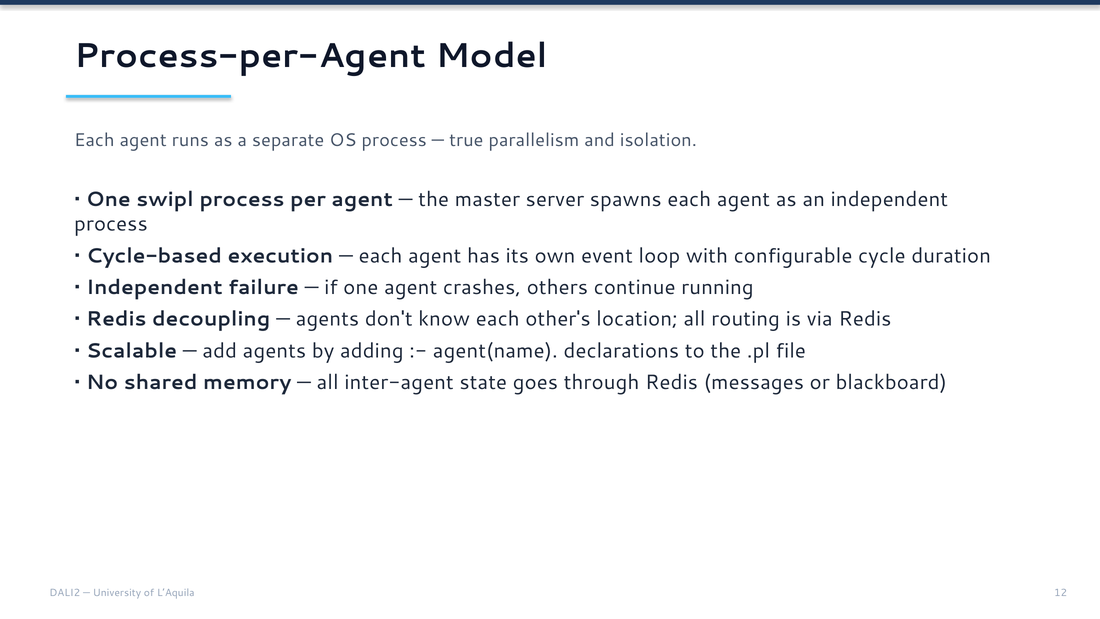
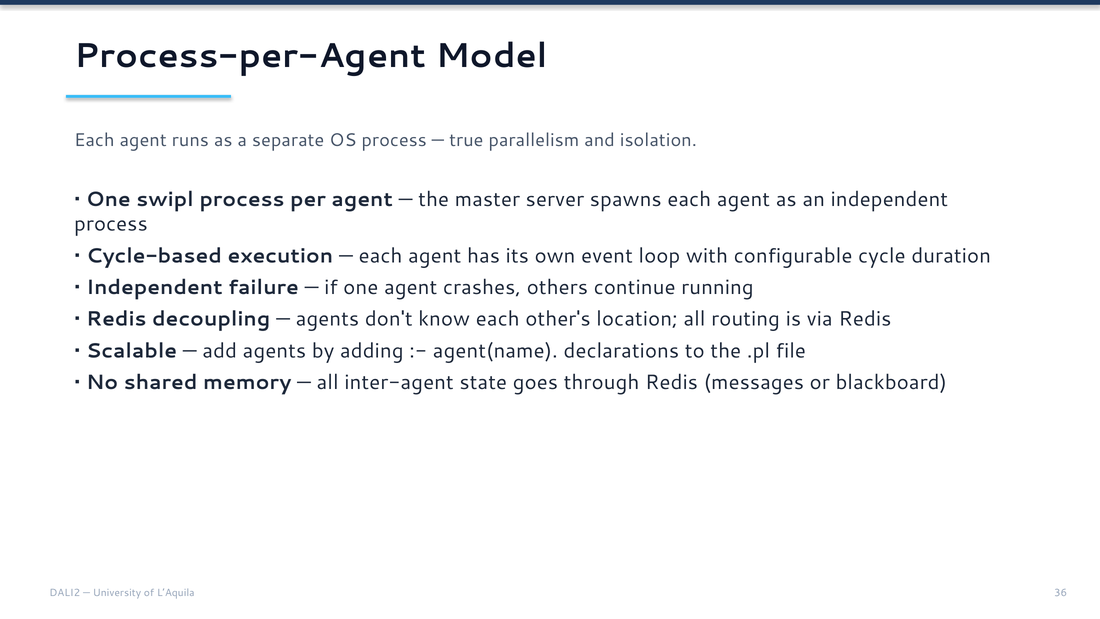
12: 12 -> 36
